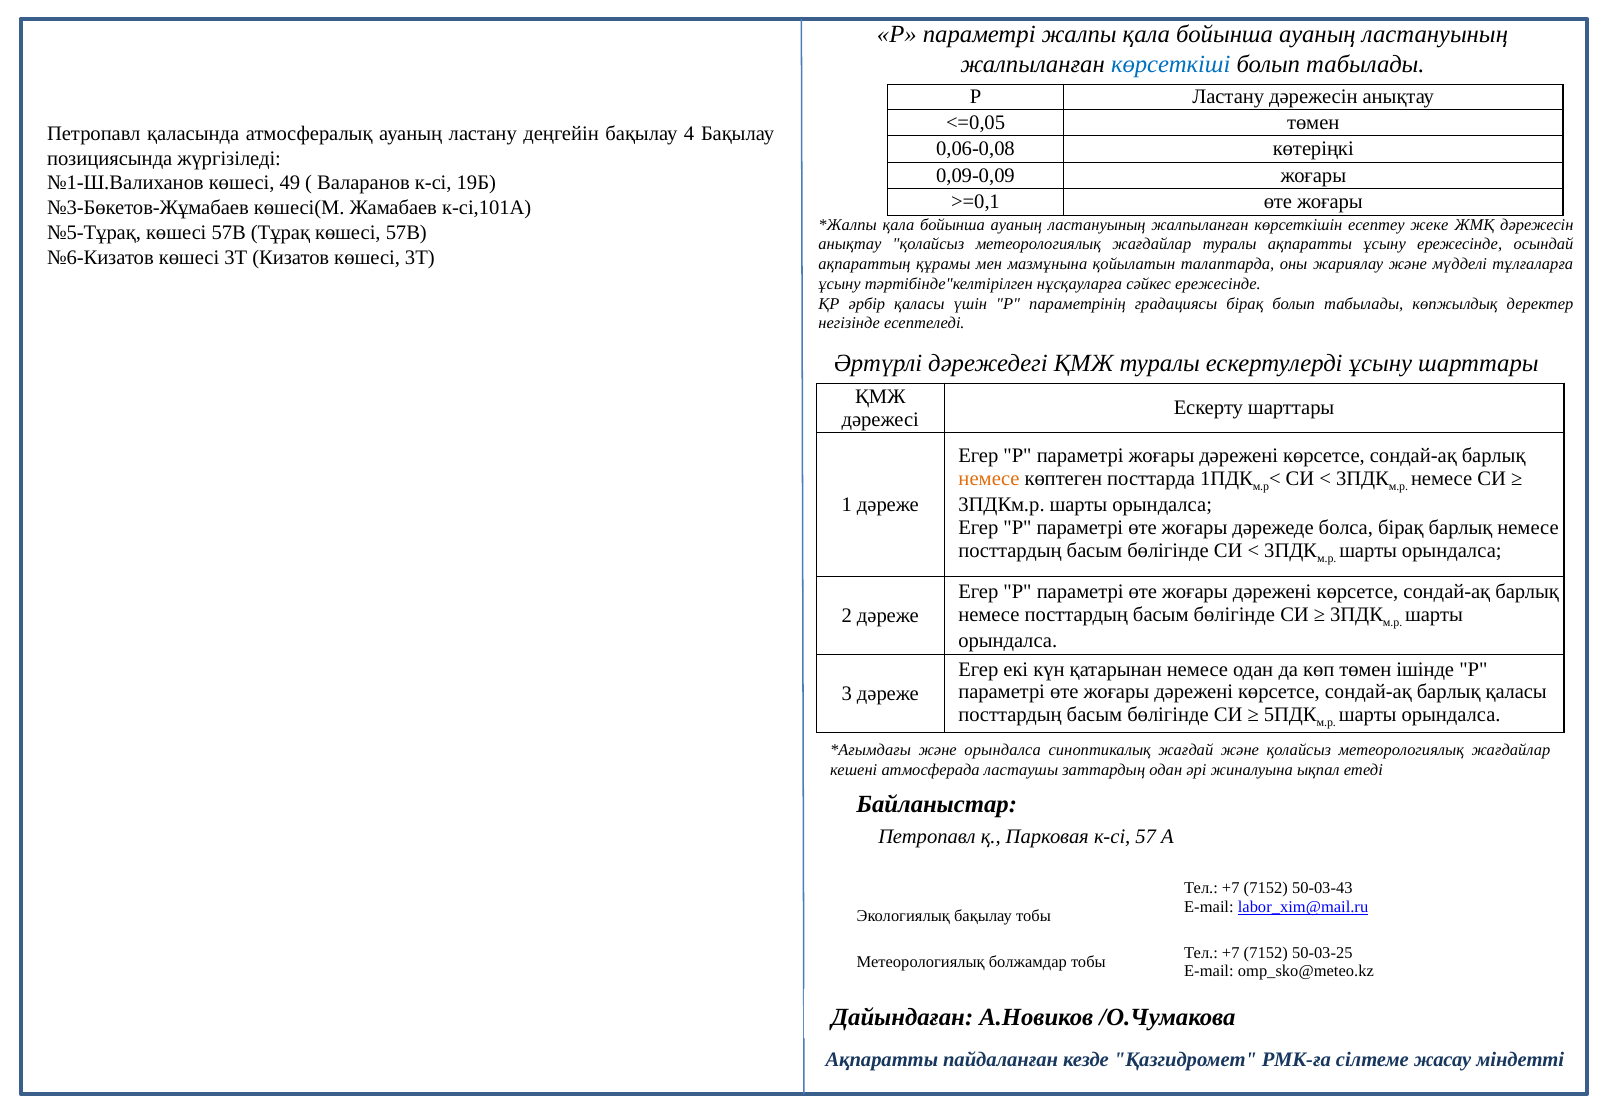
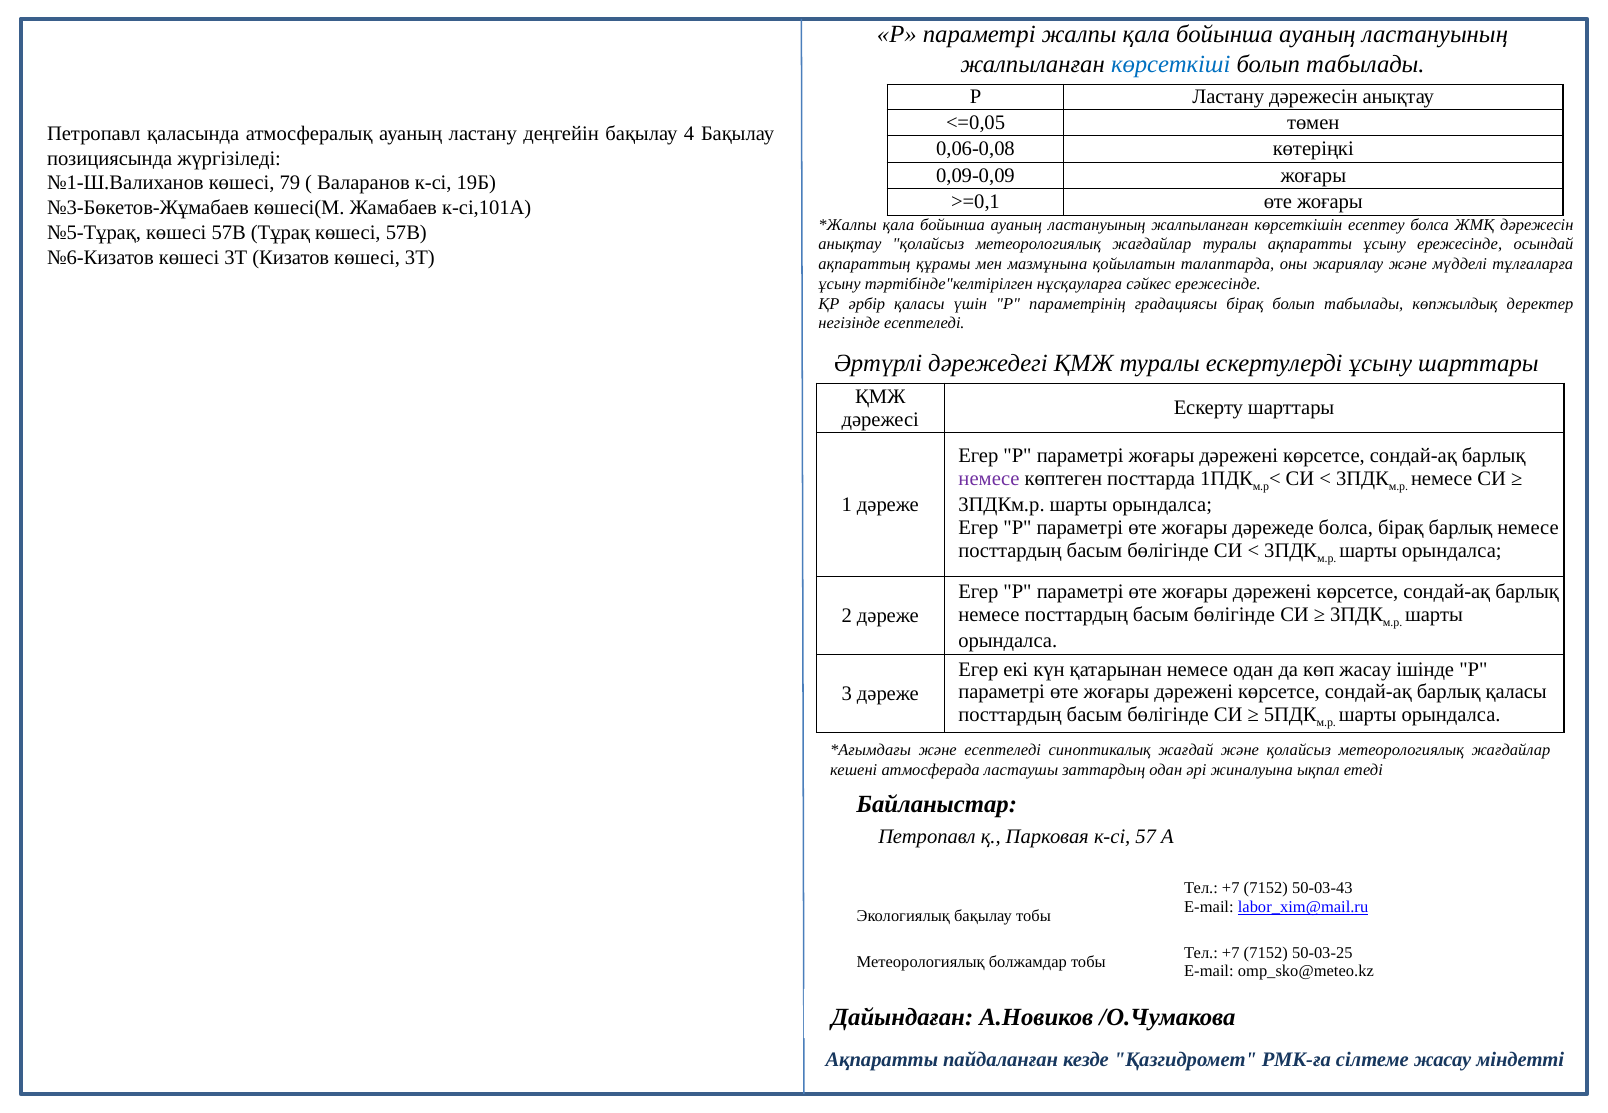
49: 49 -> 79
есептеу жеке: жеке -> болса
немесе at (989, 479) colour: orange -> purple
көп төмен: төмен -> жасау
және орындалса: орындалса -> есептеледі
